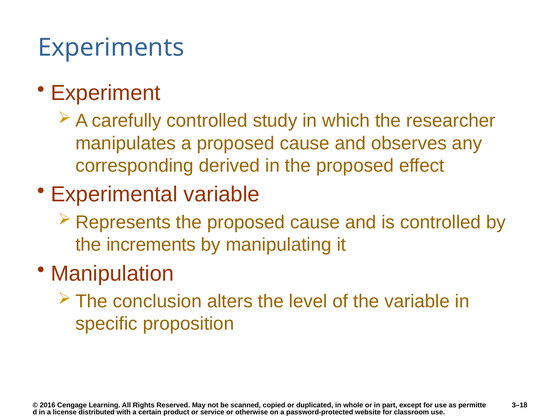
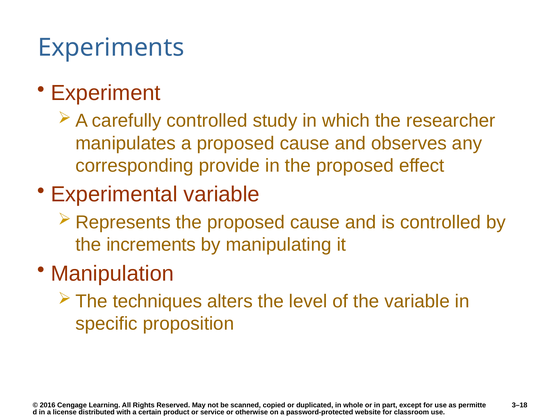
derived: derived -> provide
conclusion: conclusion -> techniques
